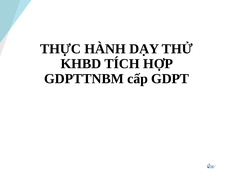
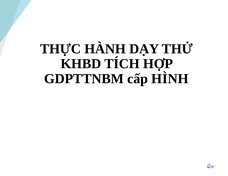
GDPT: GDPT -> HÌNH
